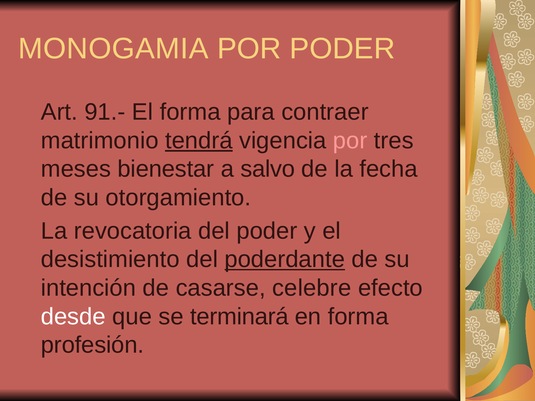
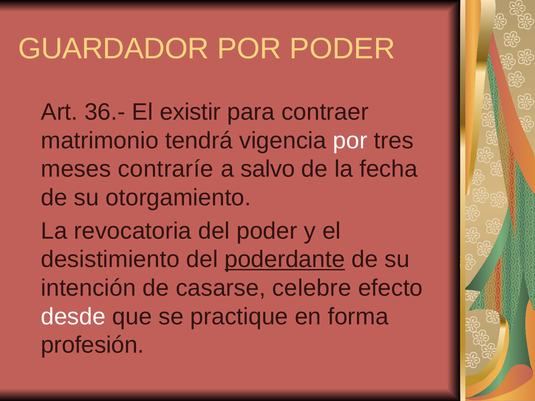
MONOGAMIA: MONOGAMIA -> GUARDADOR
91.-: 91.- -> 36.-
El forma: forma -> existir
tendrá underline: present -> none
por at (350, 141) colour: pink -> white
bienestar: bienestar -> contraríe
terminará: terminará -> practique
